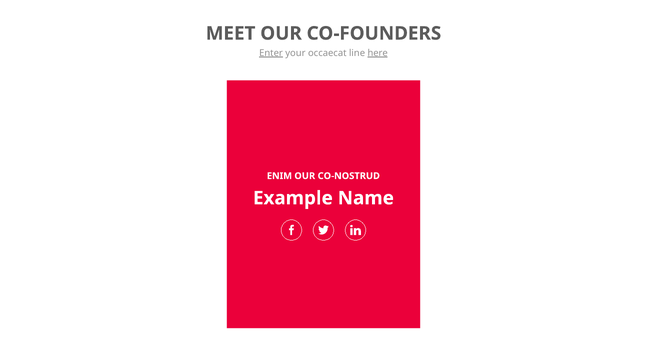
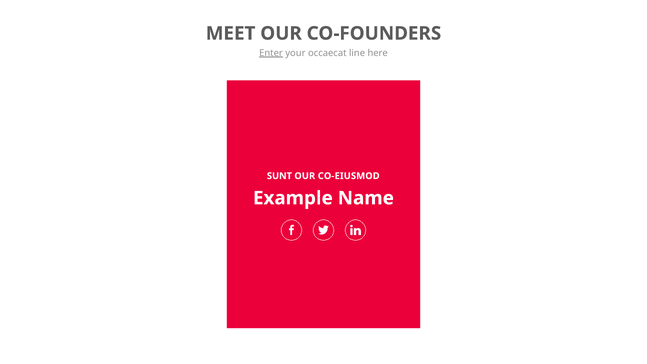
here underline: present -> none
ENIM: ENIM -> SUNT
CO-NOSTRUD: CO-NOSTRUD -> CO-EIUSMOD
